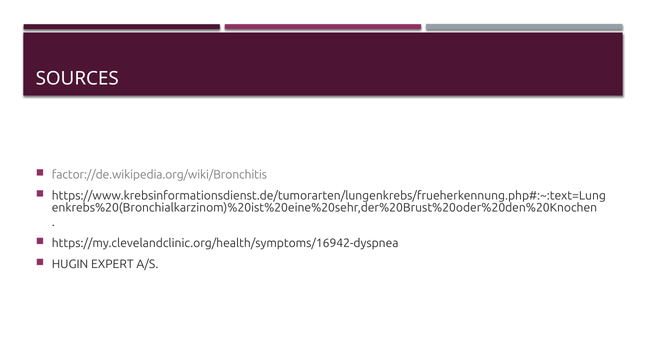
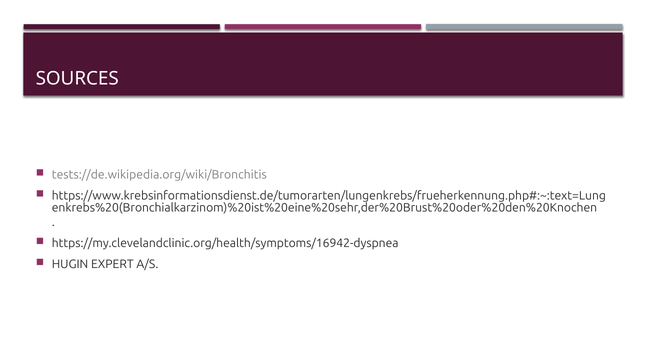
factor://de.wikipedia.org/wiki/Bronchitis: factor://de.wikipedia.org/wiki/Bronchitis -> tests://de.wikipedia.org/wiki/Bronchitis
